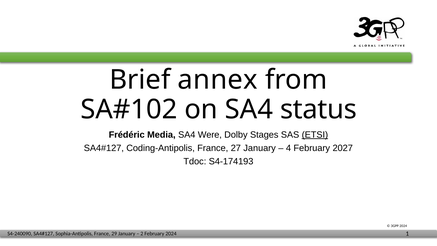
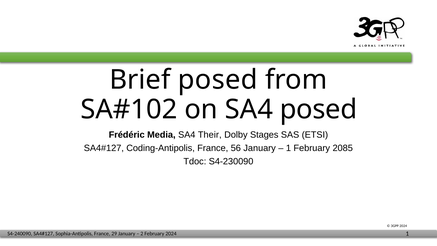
Brief annex: annex -> posed
SA4 status: status -> posed
Were: Were -> Their
ETSI underline: present -> none
27: 27 -> 56
4 at (289, 148): 4 -> 1
2027: 2027 -> 2085
S4-174193: S4-174193 -> S4-230090
